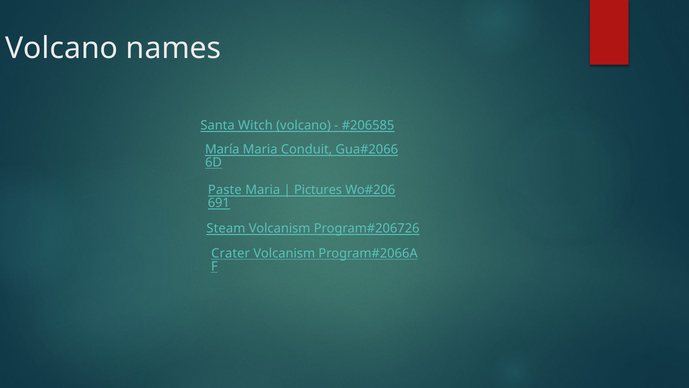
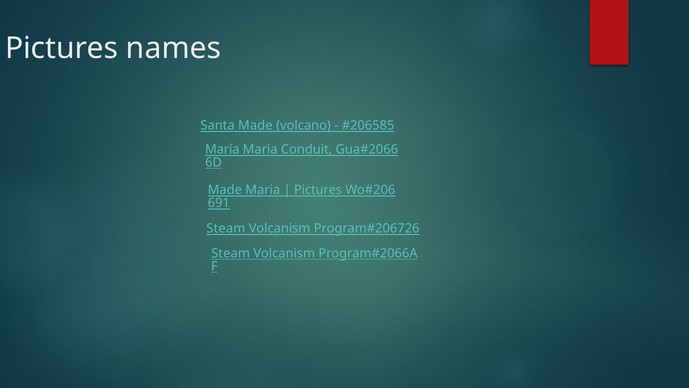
Volcano at (62, 48): Volcano -> Pictures
Santa Witch: Witch -> Made
Paste at (225, 190): Paste -> Made
Crater at (231, 253): Crater -> Steam
